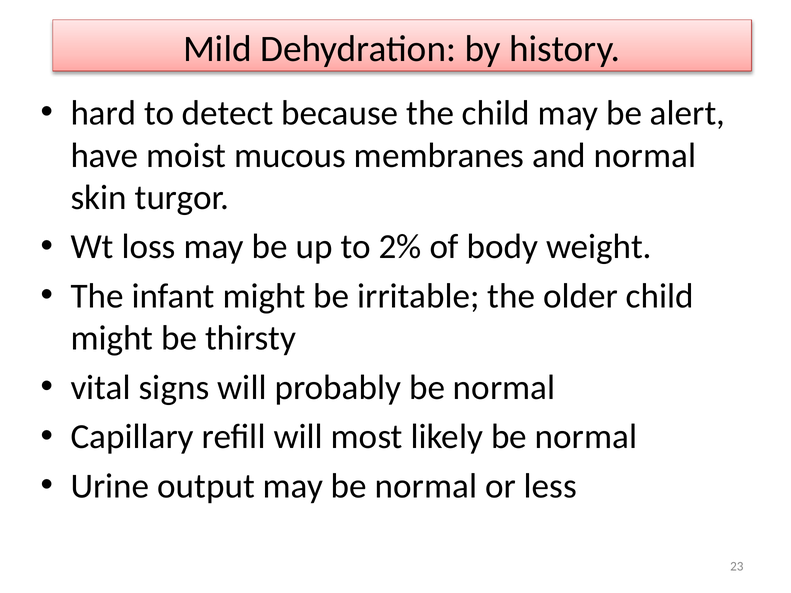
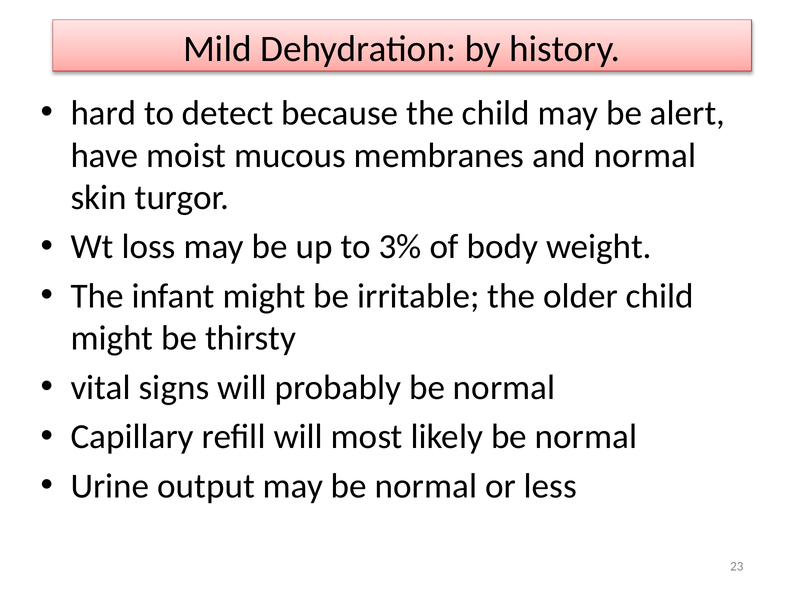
2%: 2% -> 3%
